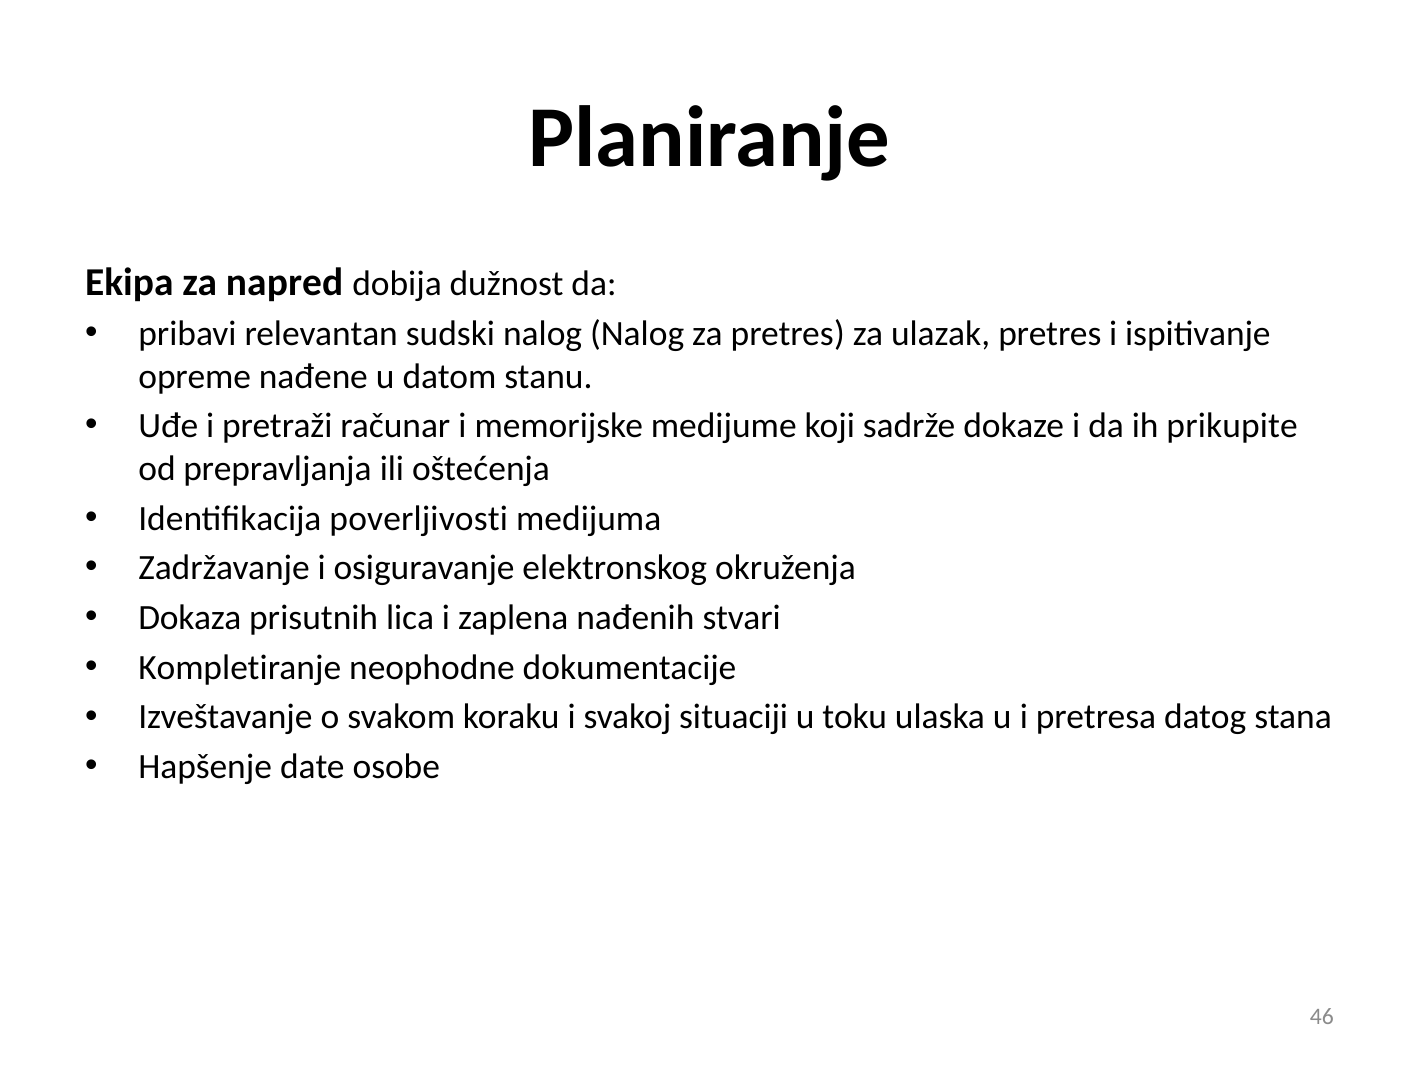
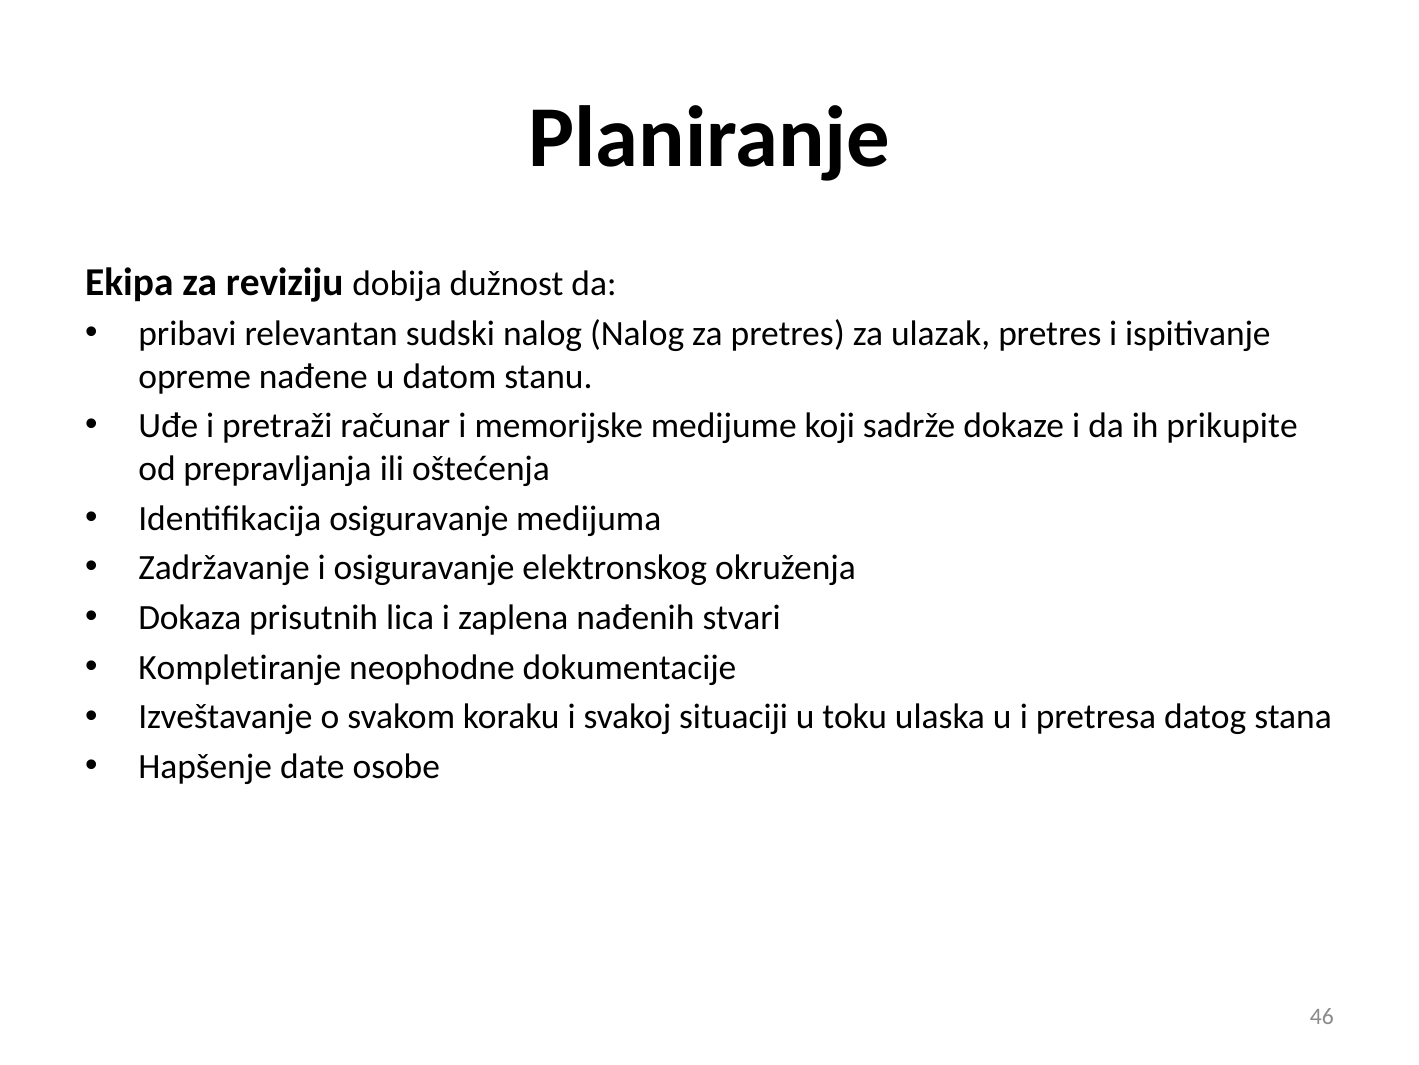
napred: napred -> reviziju
Identifikacija poverljivosti: poverljivosti -> osiguravanje
